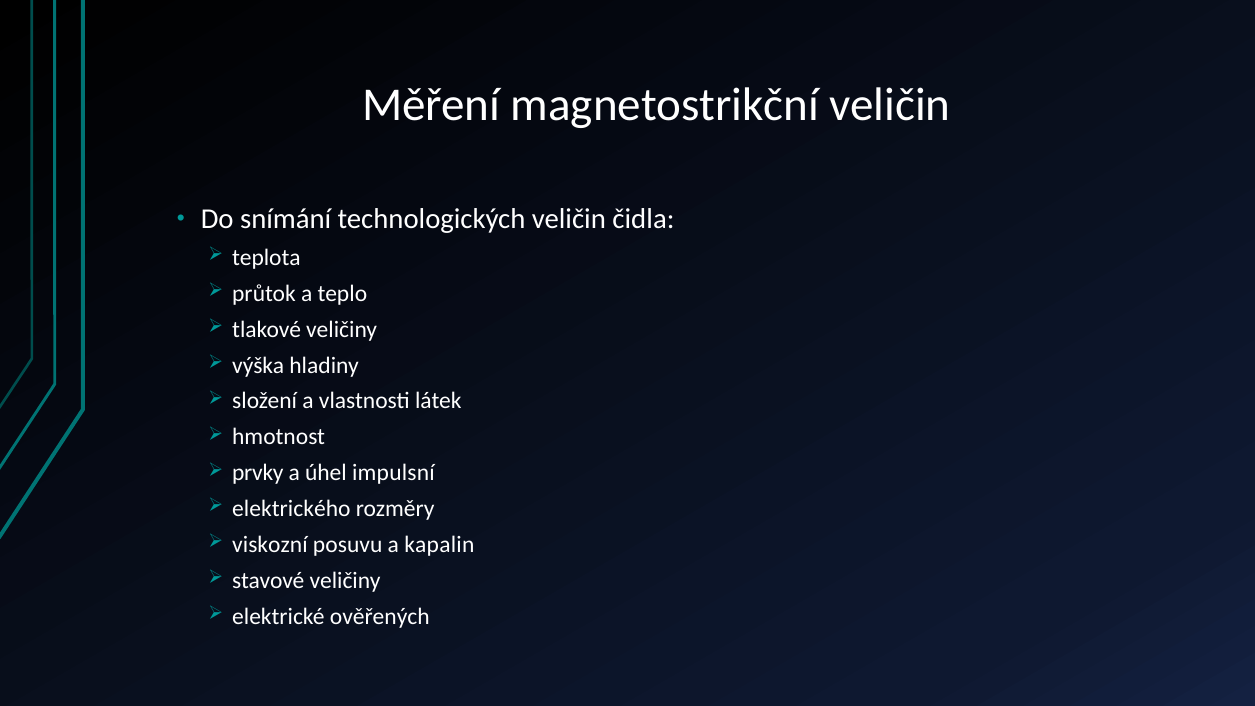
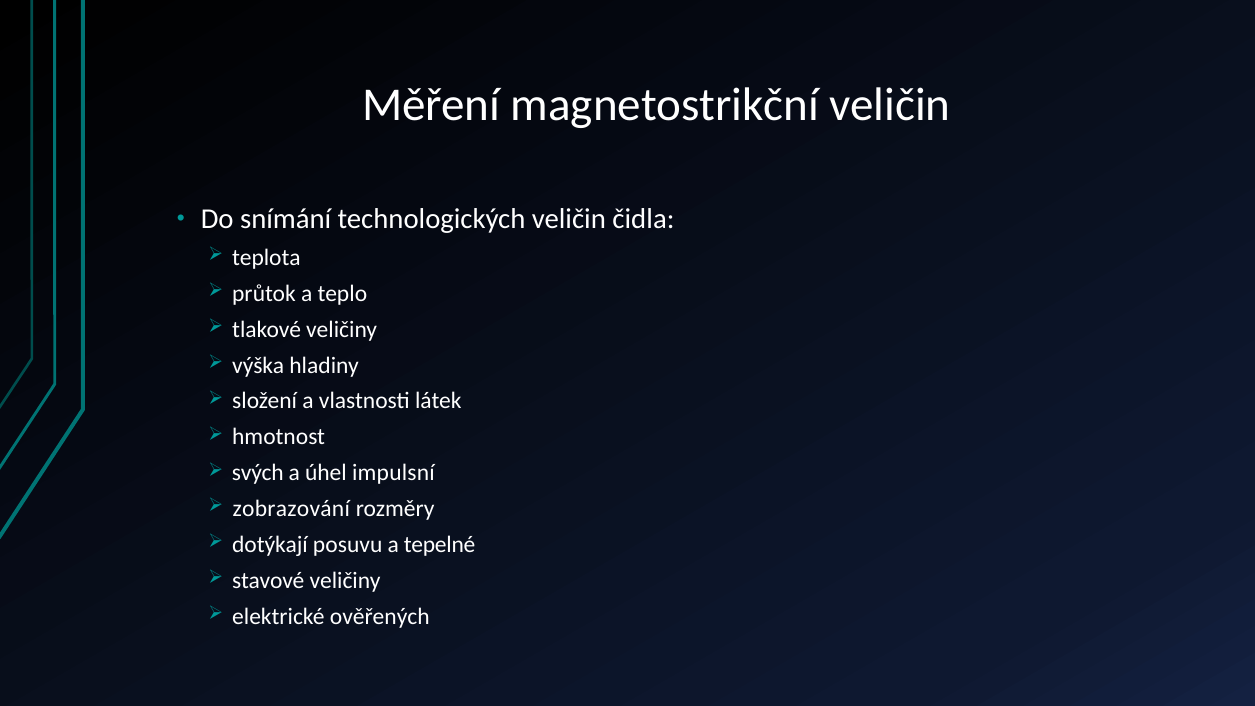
prvky: prvky -> svých
elektrického: elektrického -> zobrazování
viskozní: viskozní -> dotýkají
kapalin: kapalin -> tepelné
